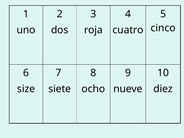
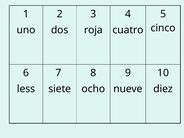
size: size -> less
